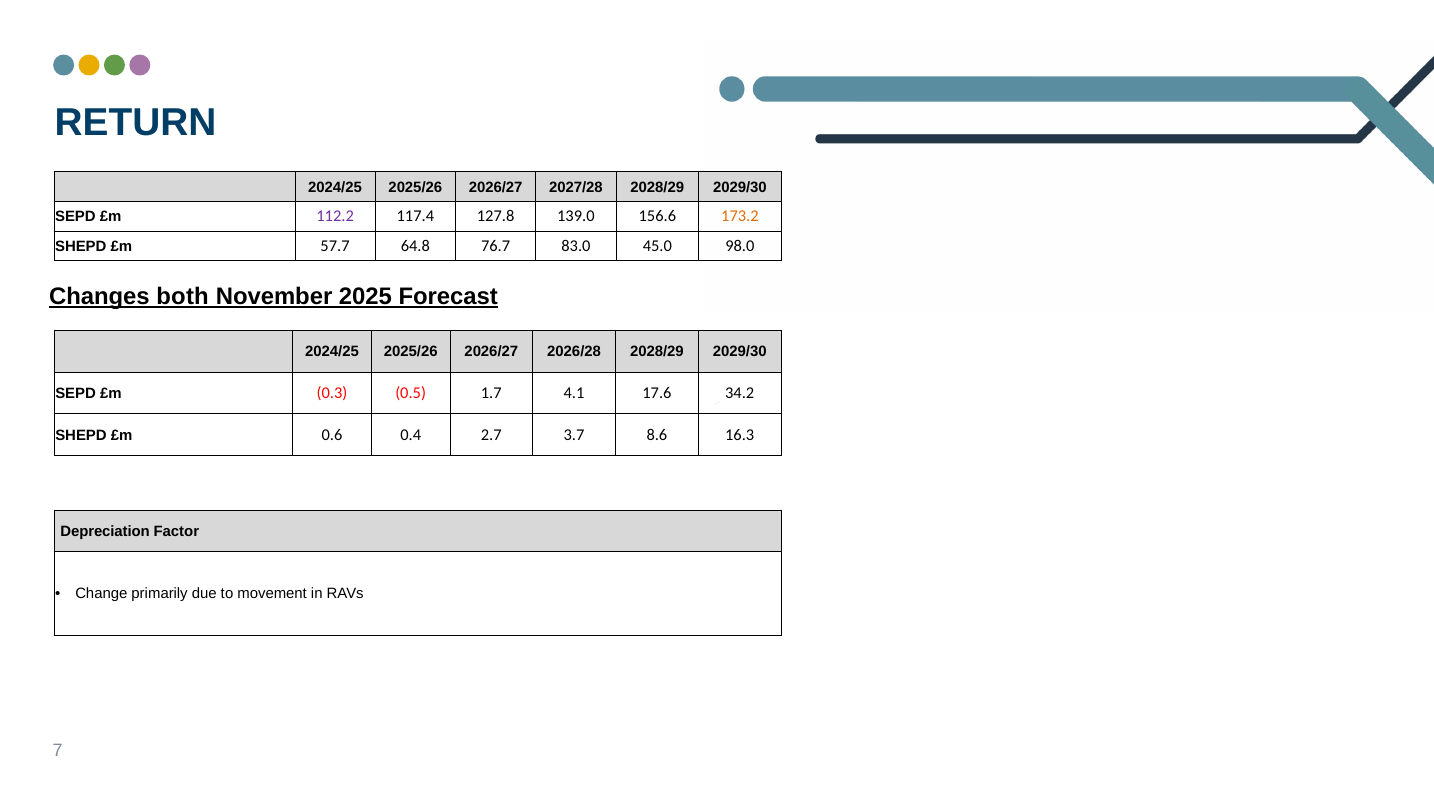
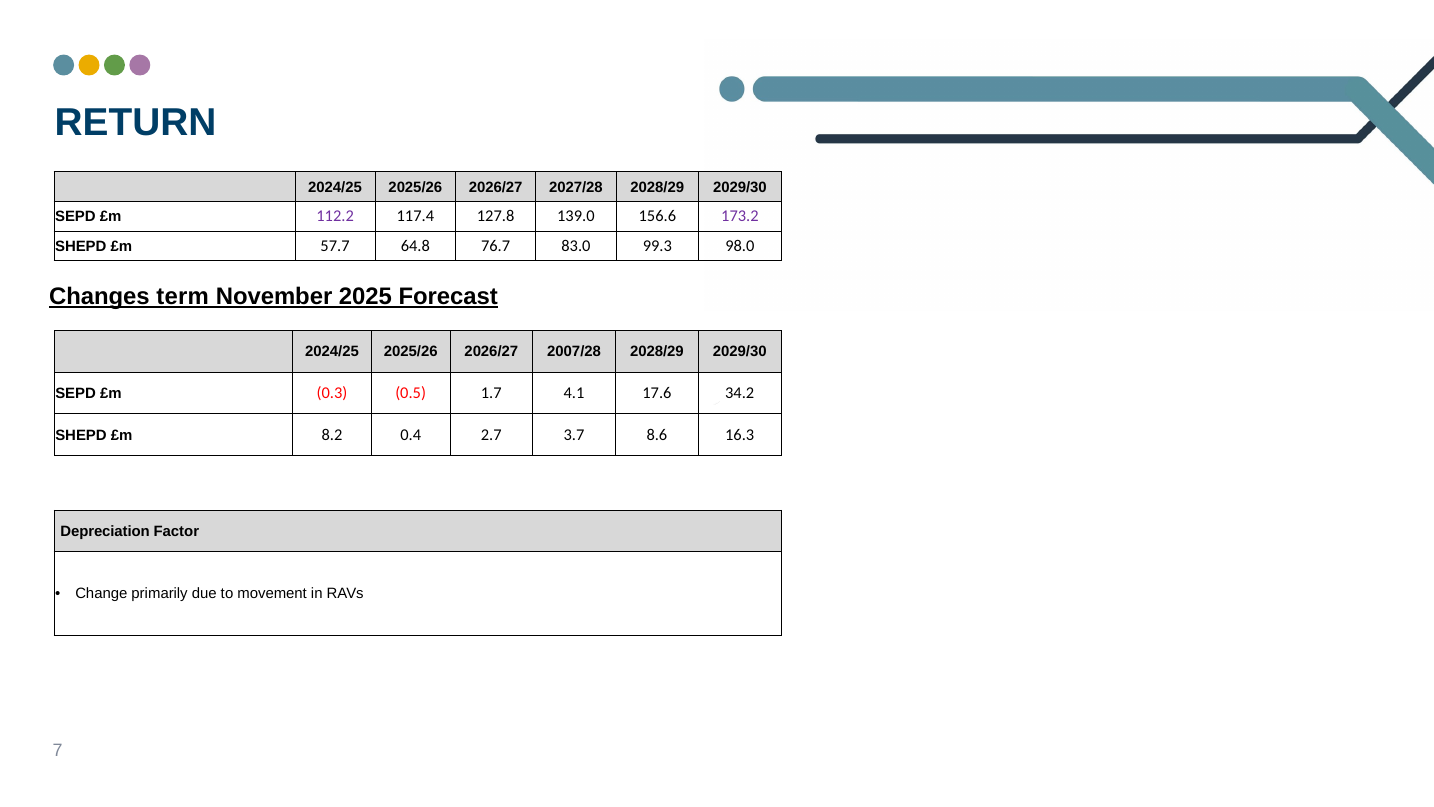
173.2 colour: orange -> purple
45.0: 45.0 -> 99.3
both: both -> term
2026/28: 2026/28 -> 2007/28
0.6: 0.6 -> 8.2
